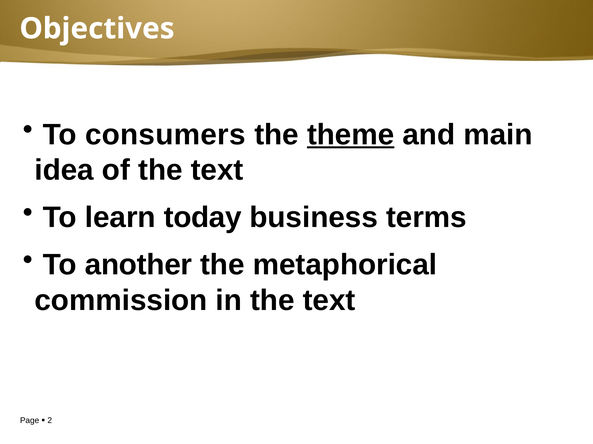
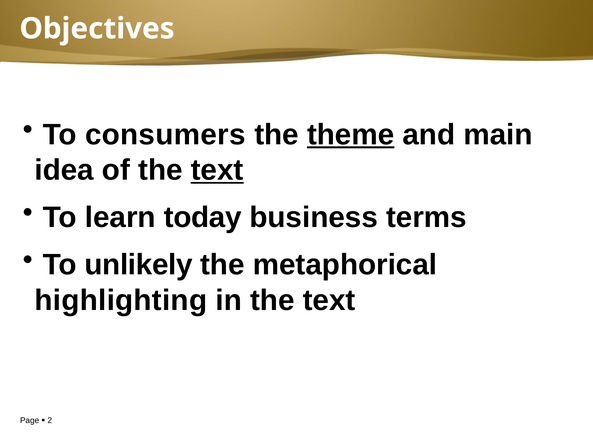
text at (217, 170) underline: none -> present
another: another -> unlikely
commission: commission -> highlighting
